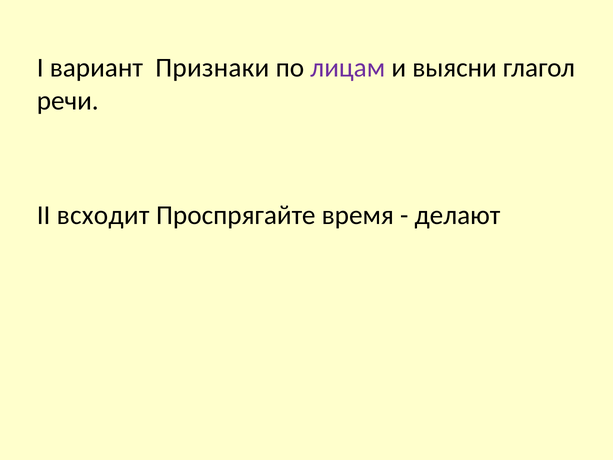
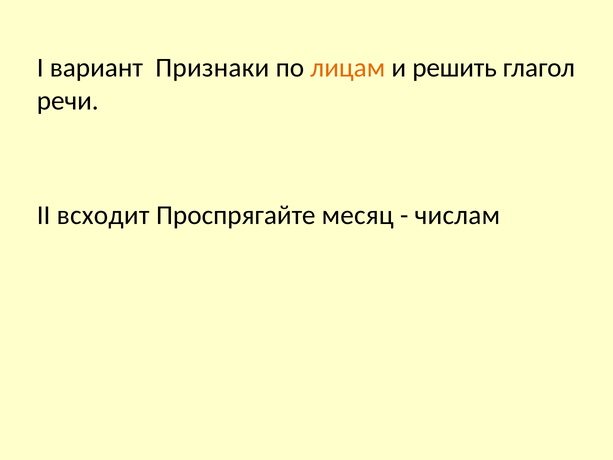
лицам colour: purple -> orange
выясни: выясни -> решить
время: время -> месяц
делают: делают -> числам
